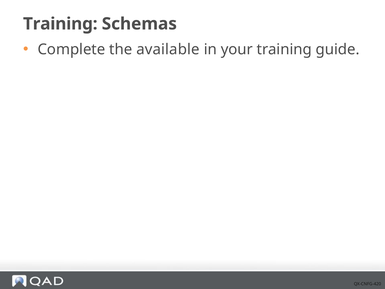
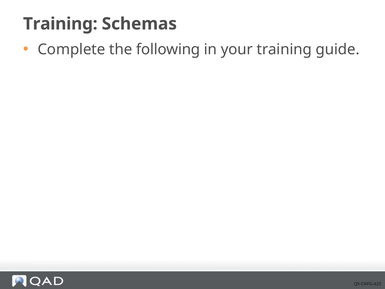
available: available -> following
